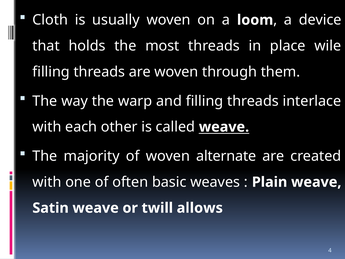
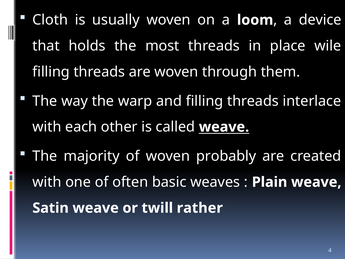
alternate: alternate -> probably
allows: allows -> rather
